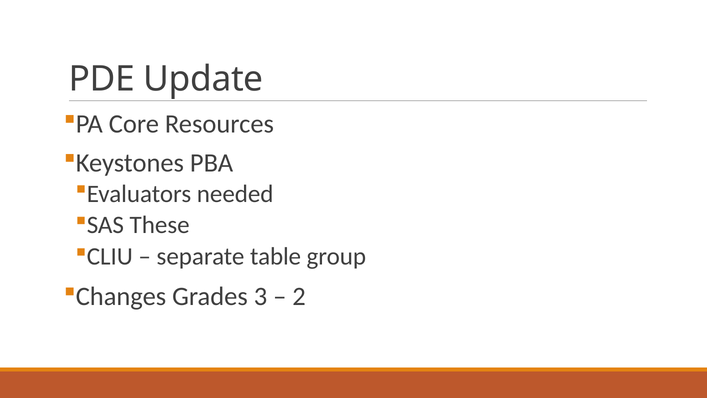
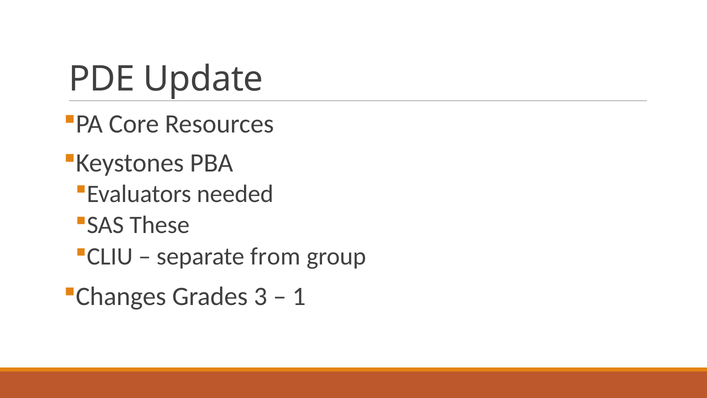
table: table -> from
2: 2 -> 1
